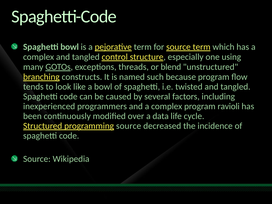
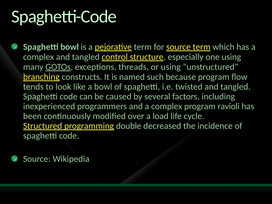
or blend: blend -> using
data: data -> load
programming source: source -> double
